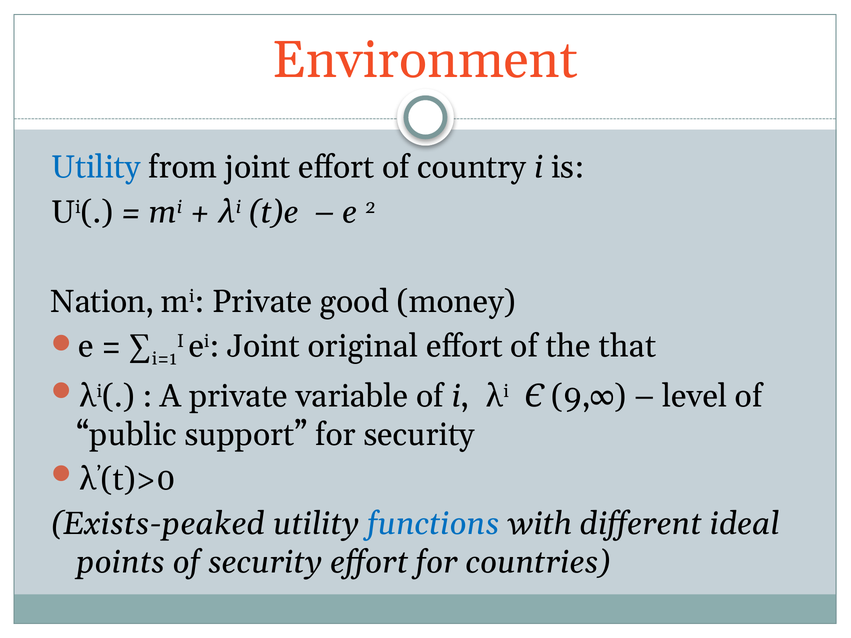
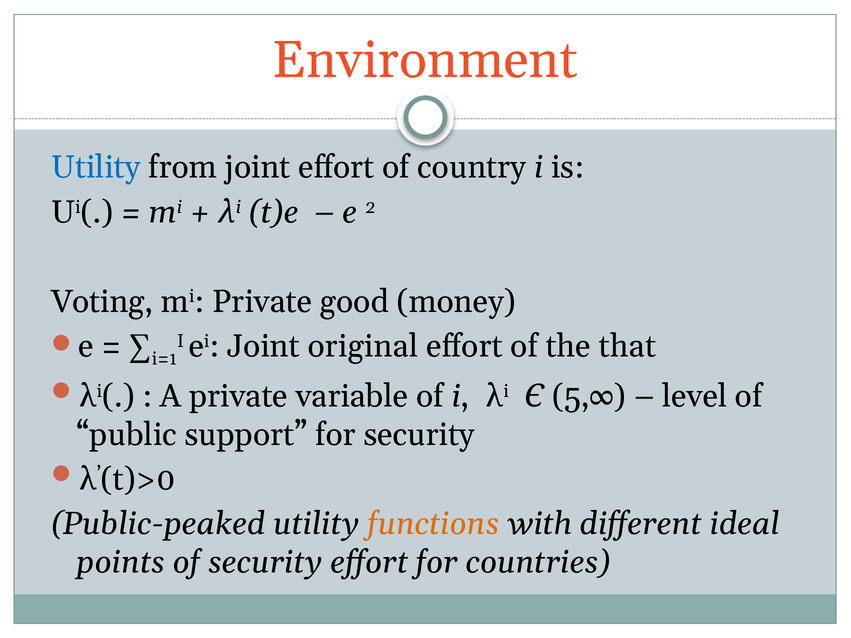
Nation: Nation -> Voting
9,∞: 9,∞ -> 5,∞
Exists-peaked: Exists-peaked -> Public-peaked
functions colour: blue -> orange
